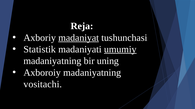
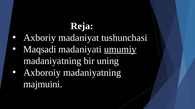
madaniyat underline: present -> none
Statistik: Statistik -> Maqsadi
vositachi: vositachi -> majmuini
